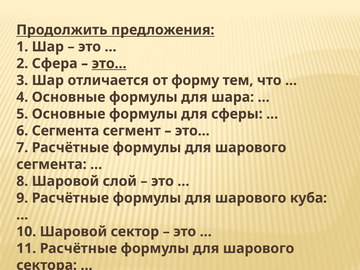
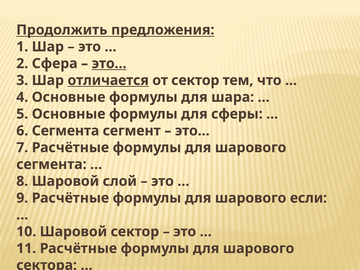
отличается underline: none -> present
от форму: форму -> сектор
куба: куба -> если
